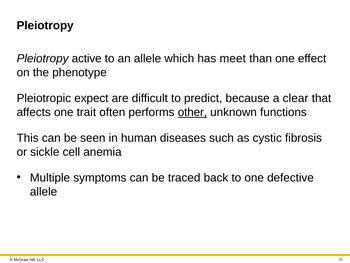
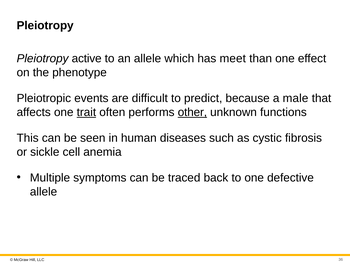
expect: expect -> events
clear: clear -> male
trait underline: none -> present
